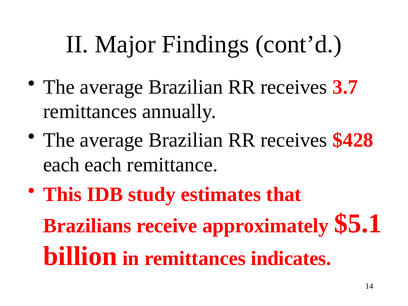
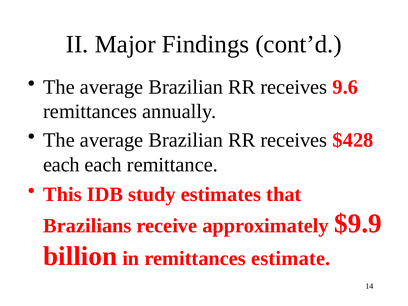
3.7: 3.7 -> 9.6
$5.1: $5.1 -> $9.9
indicates: indicates -> estimate
